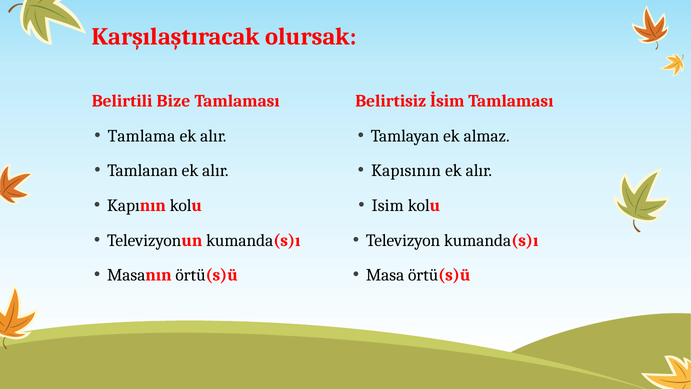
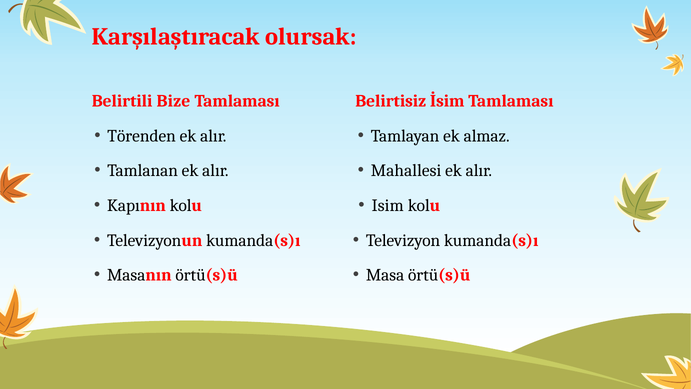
Tamlama: Tamlama -> Törenden
Kapısının: Kapısının -> Mahallesi
